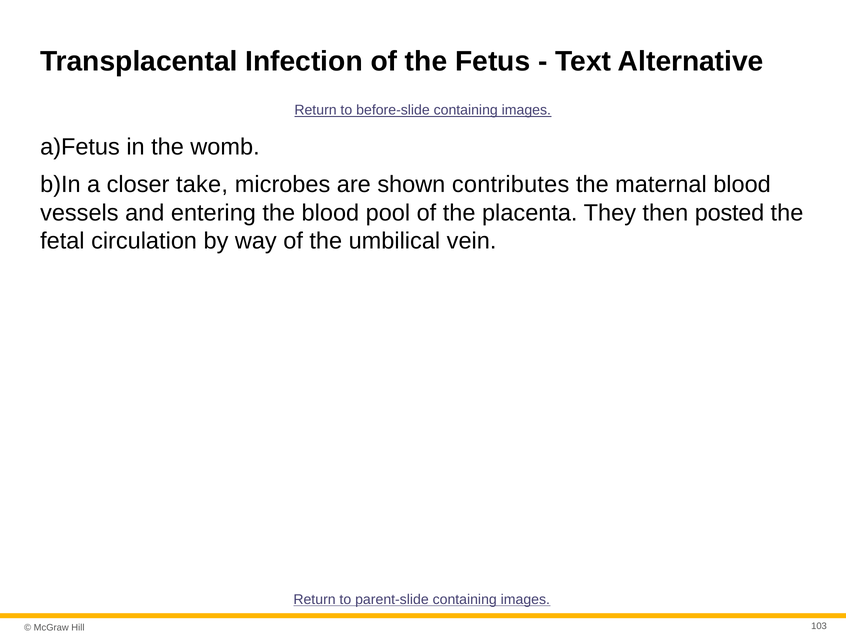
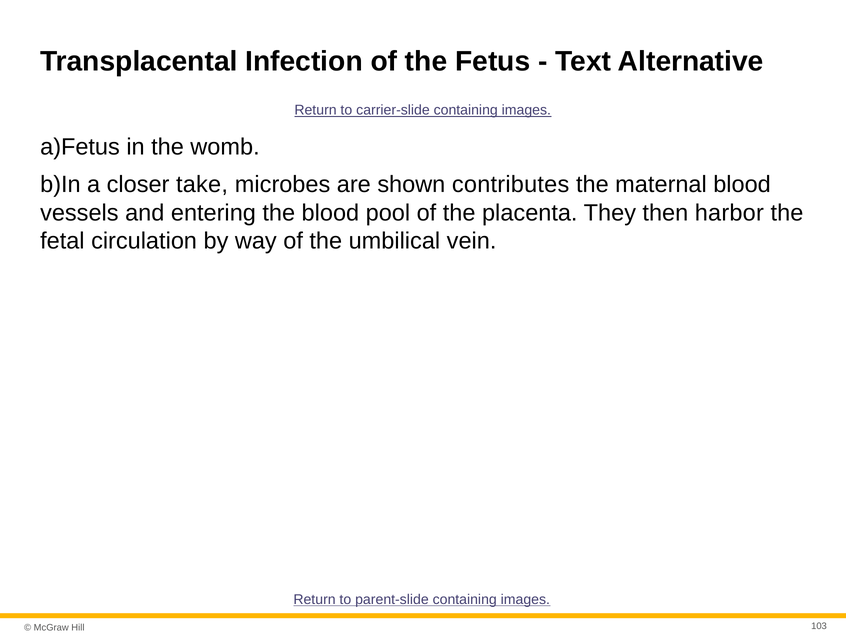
before-slide: before-slide -> carrier-slide
posted: posted -> harbor
